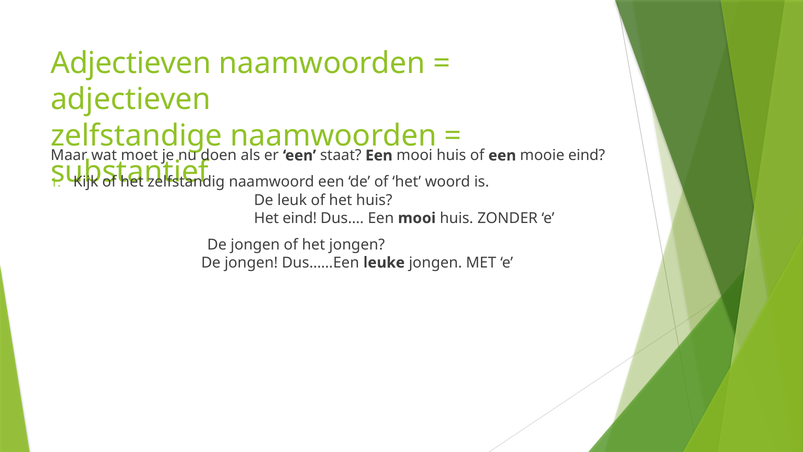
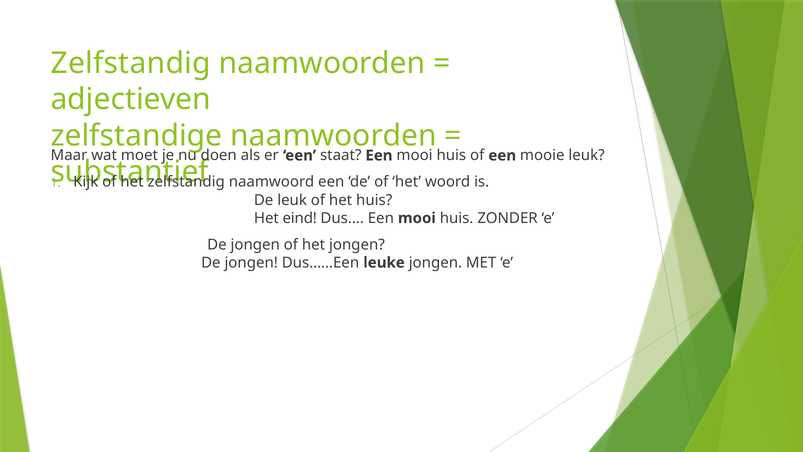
Adjectieven at (131, 63): Adjectieven -> Zelfstandig
mooie eind: eind -> leuk
